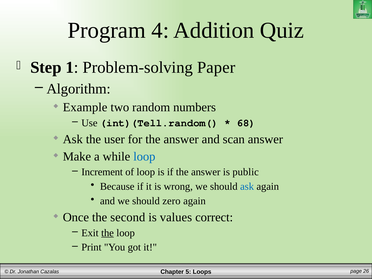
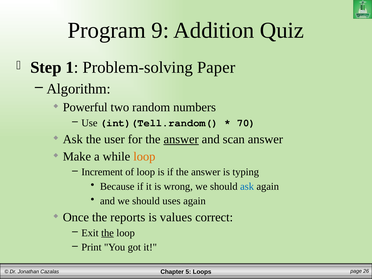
4: 4 -> 9
Example: Example -> Powerful
68: 68 -> 70
answer at (181, 139) underline: none -> present
loop at (144, 157) colour: blue -> orange
public: public -> typing
zero: zero -> uses
second: second -> reports
